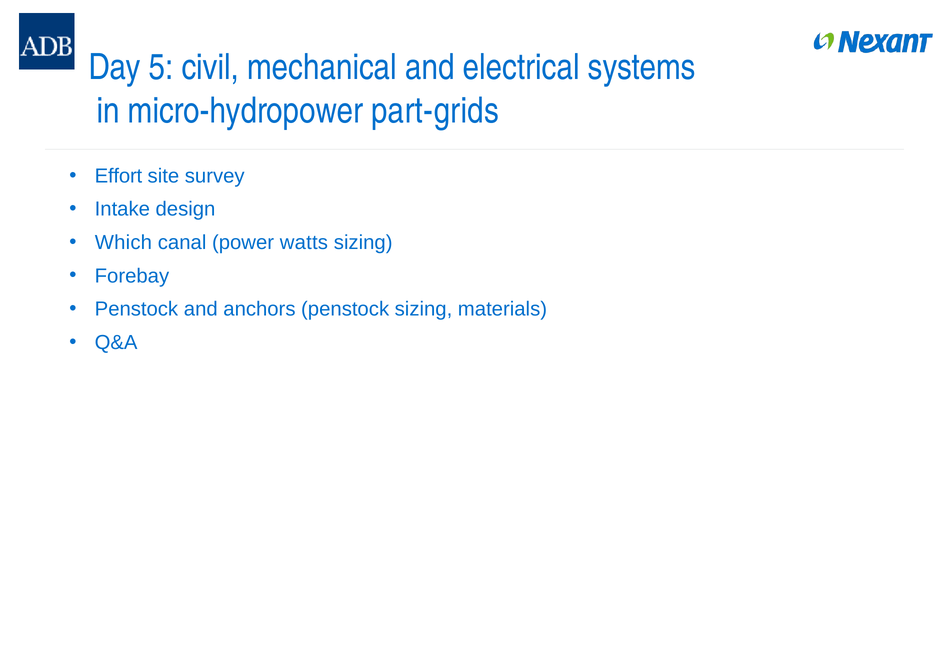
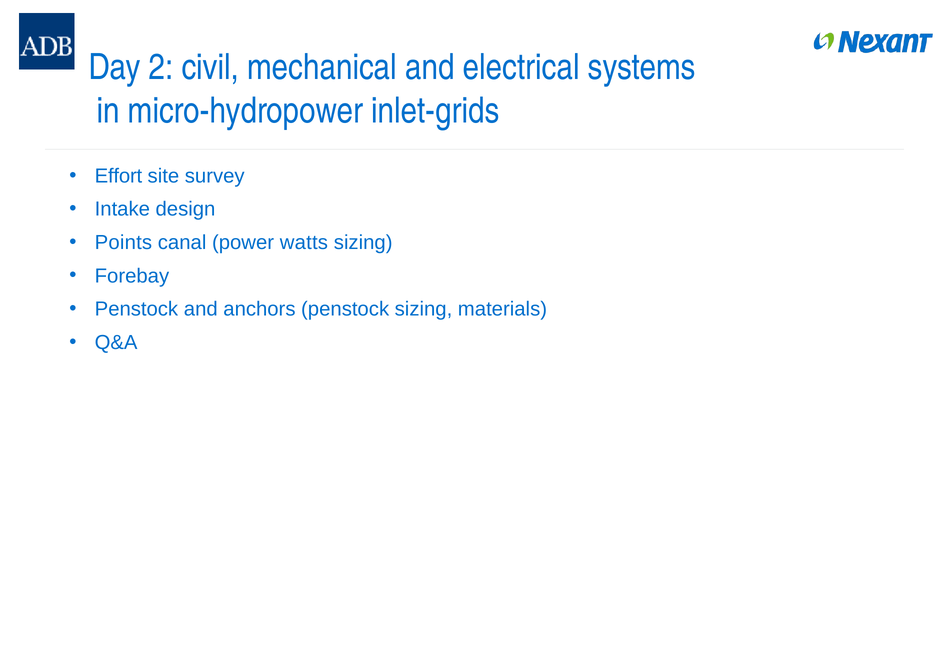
5: 5 -> 2
part-grids: part-grids -> inlet-grids
Which: Which -> Points
